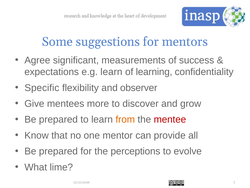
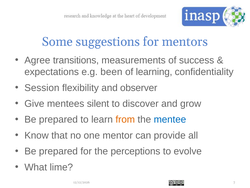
significant: significant -> transitions
e.g learn: learn -> been
Specific: Specific -> Session
more: more -> silent
mentee colour: red -> blue
